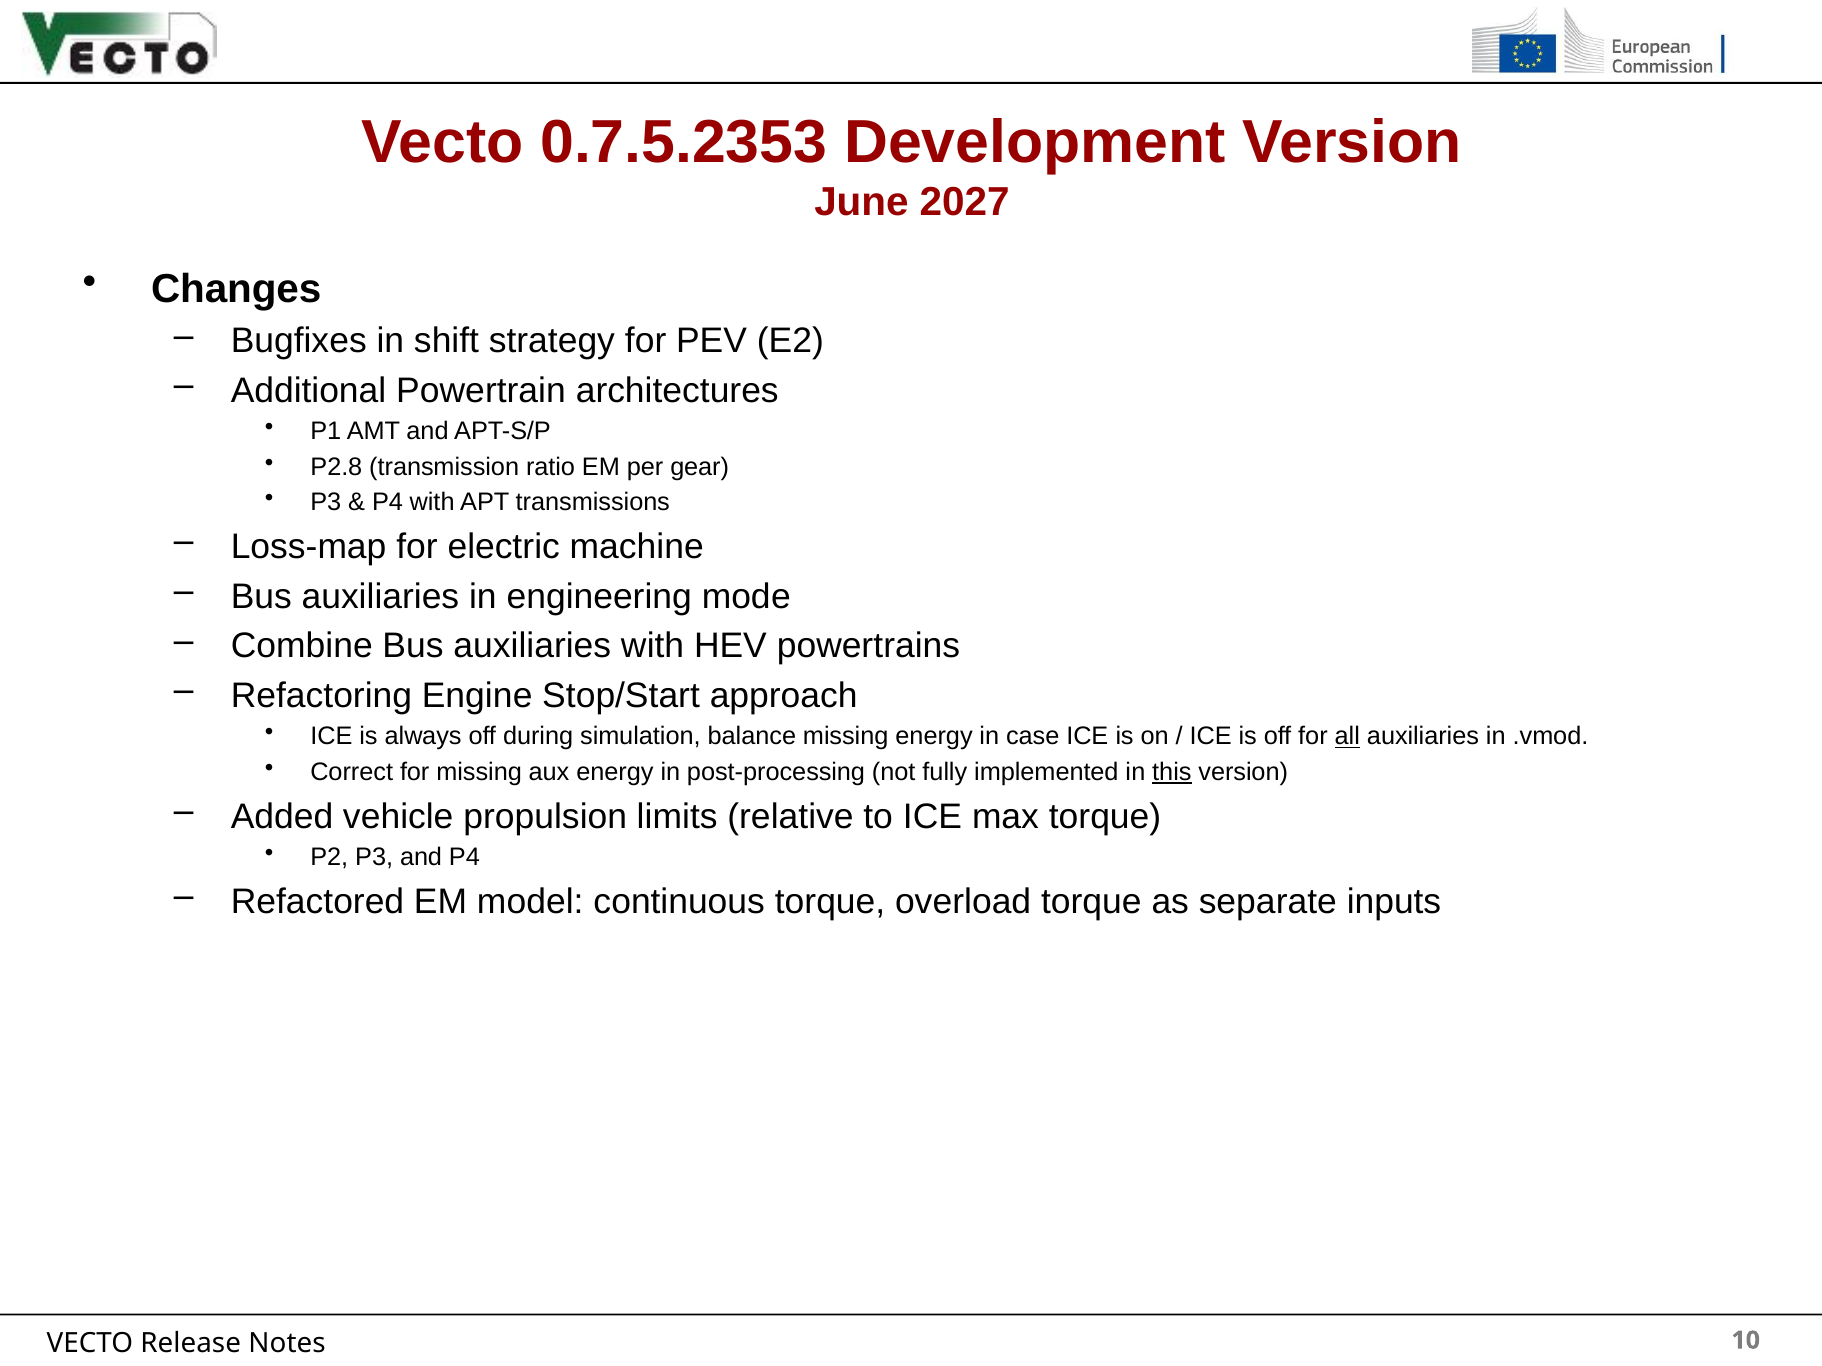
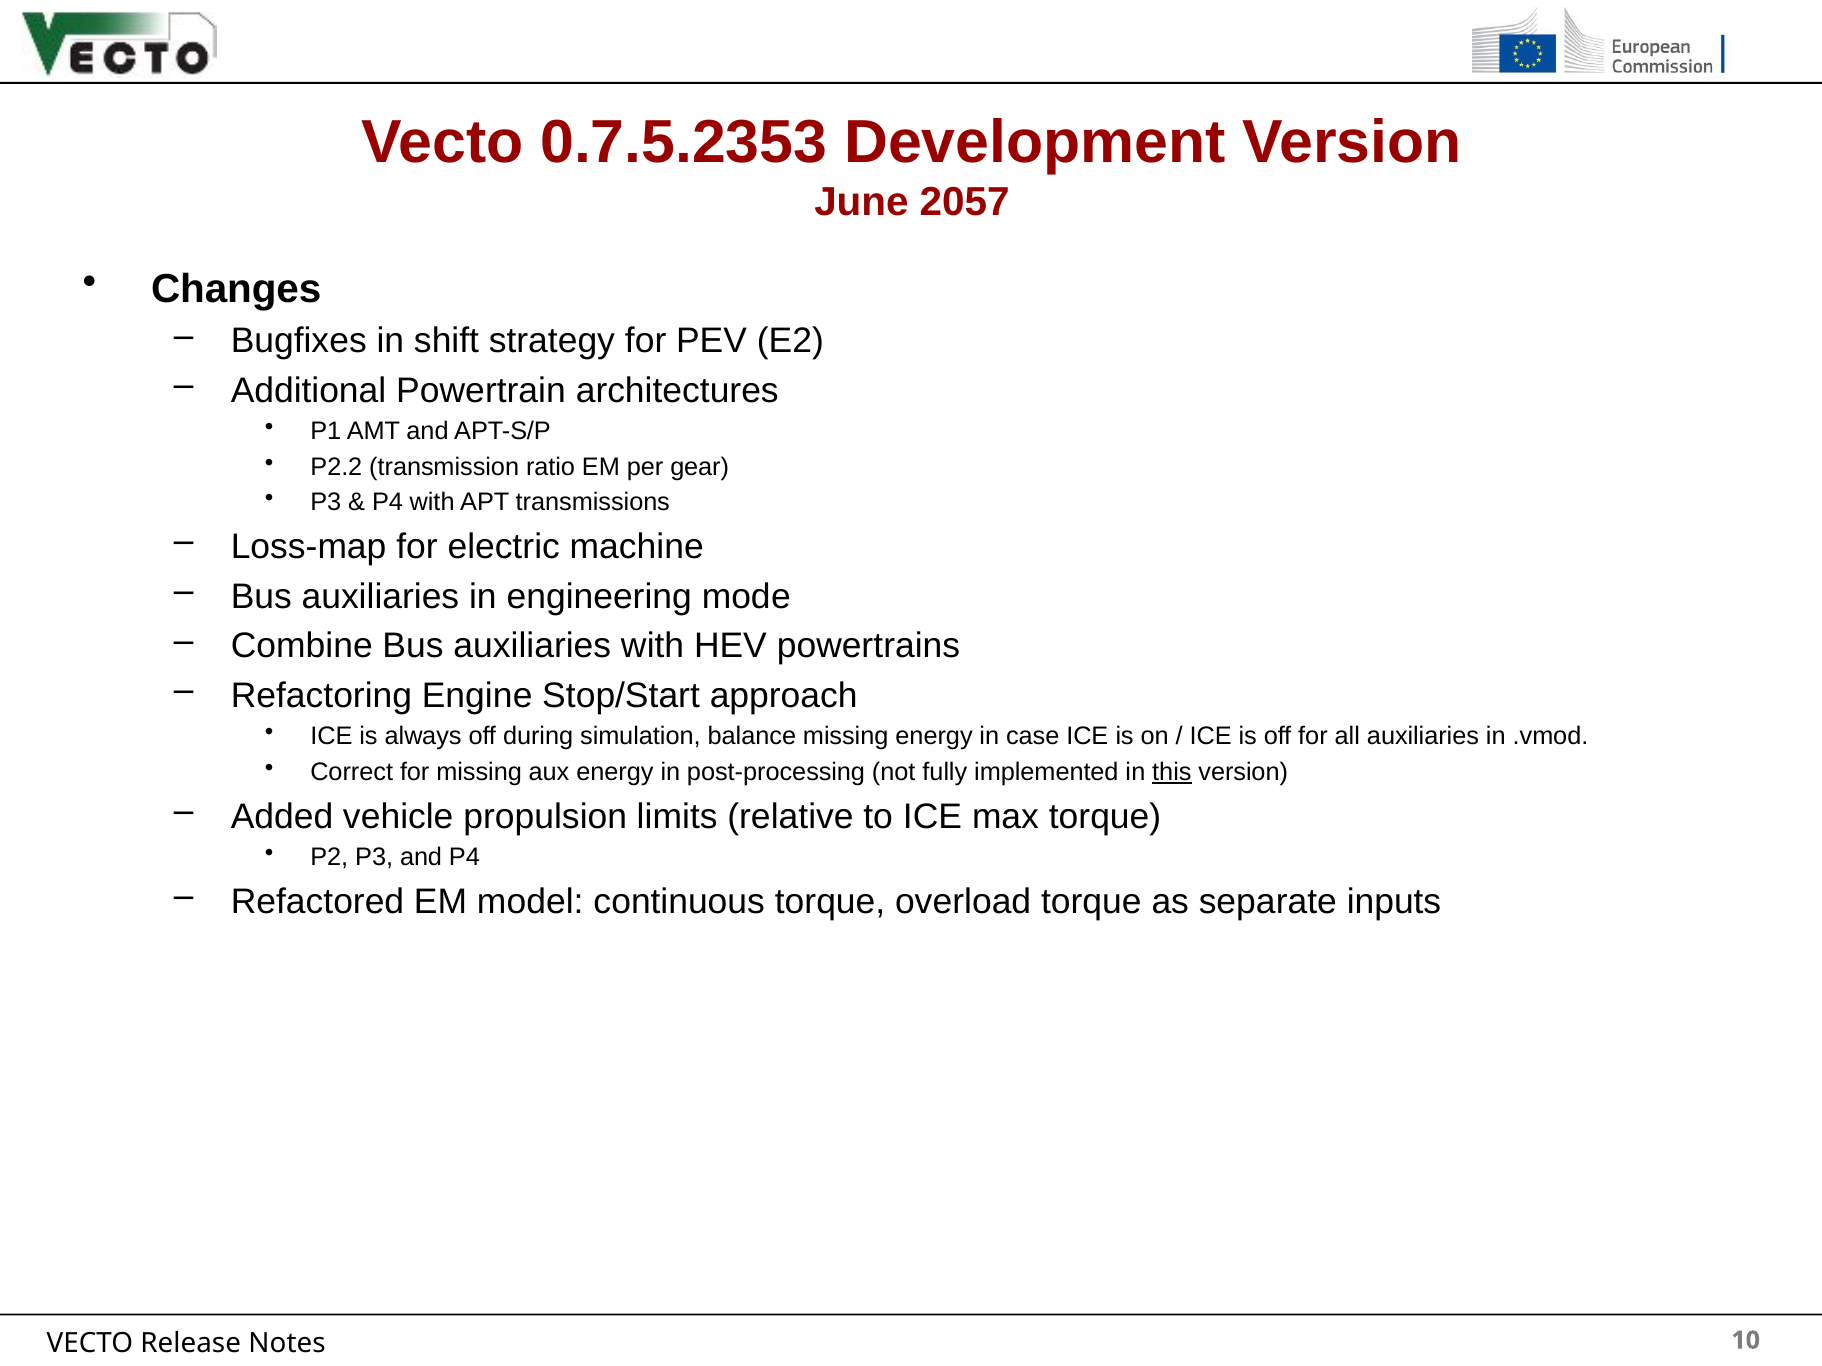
2027: 2027 -> 2057
P2.8: P2.8 -> P2.2
all underline: present -> none
